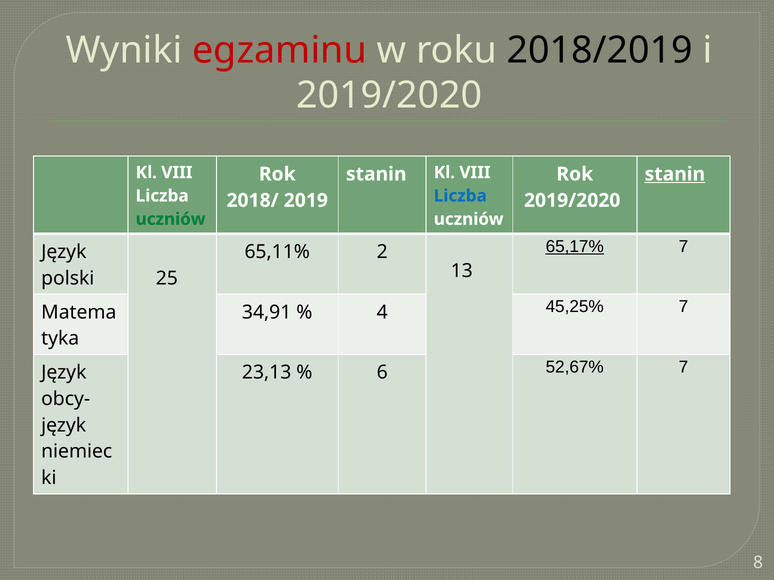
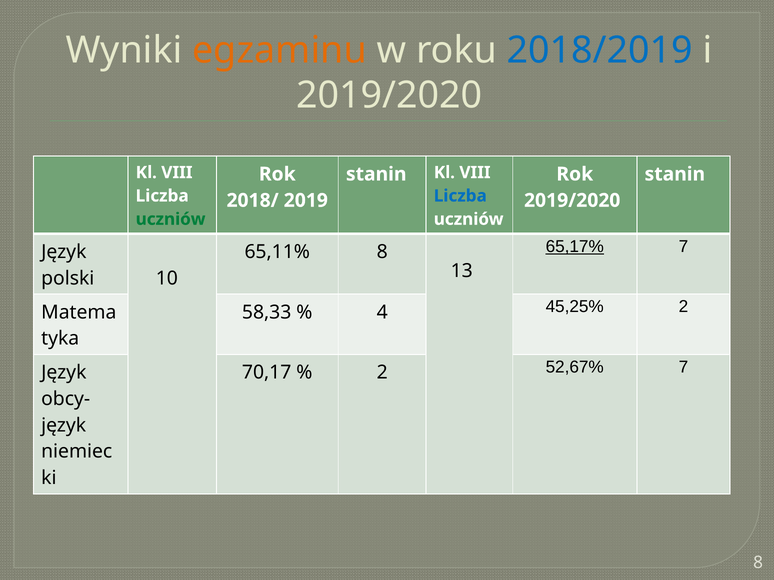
egzaminu colour: red -> orange
2018/2019 colour: black -> blue
stanin at (675, 174) underline: present -> none
65,11% 2: 2 -> 8
25: 25 -> 10
34,91: 34,91 -> 58,33
45,25% 7: 7 -> 2
23,13: 23,13 -> 70,17
6 at (382, 373): 6 -> 2
